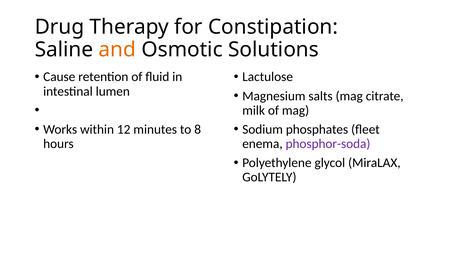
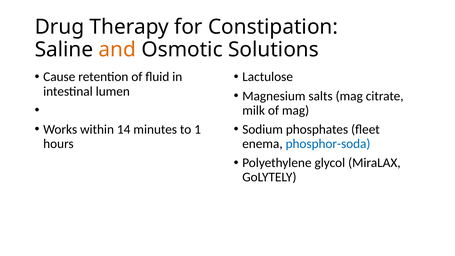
12: 12 -> 14
8: 8 -> 1
phosphor-soda colour: purple -> blue
